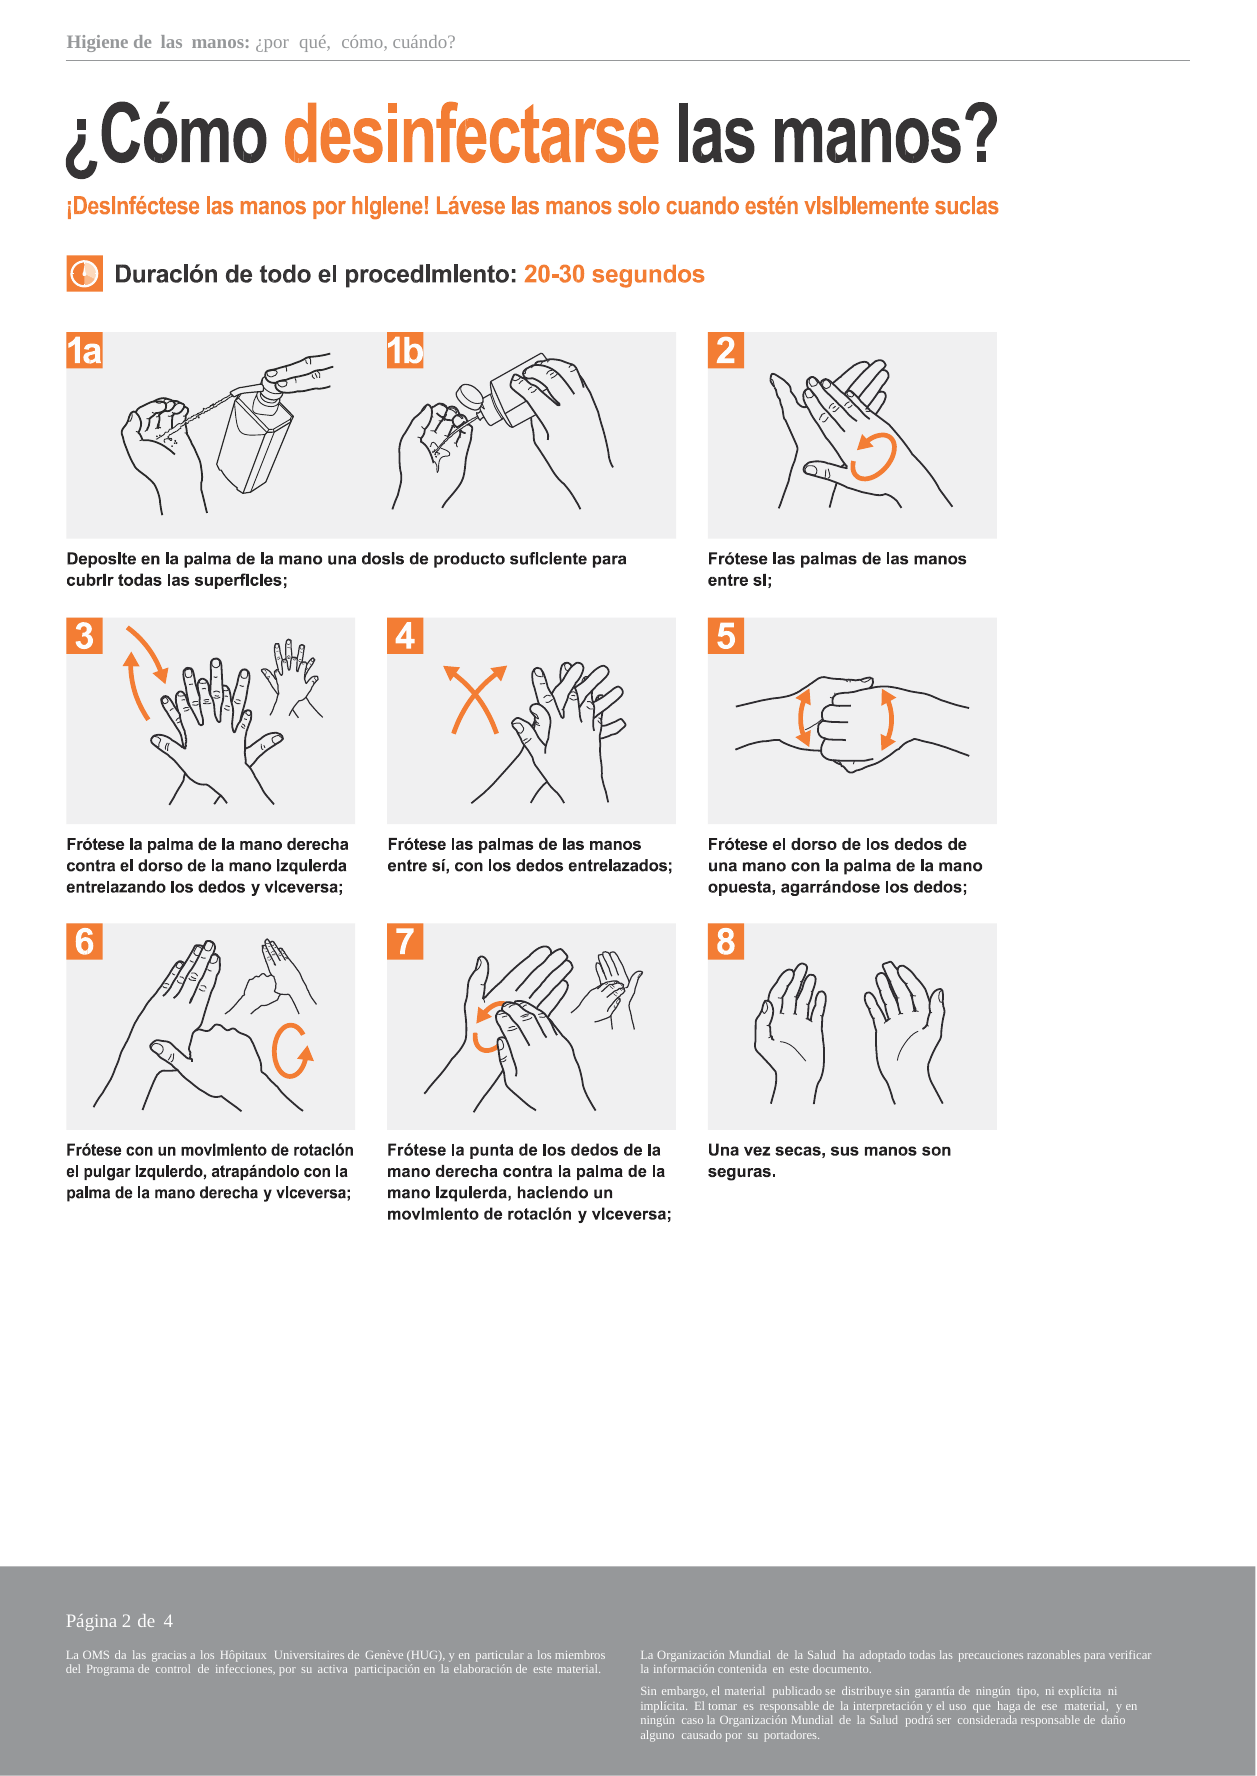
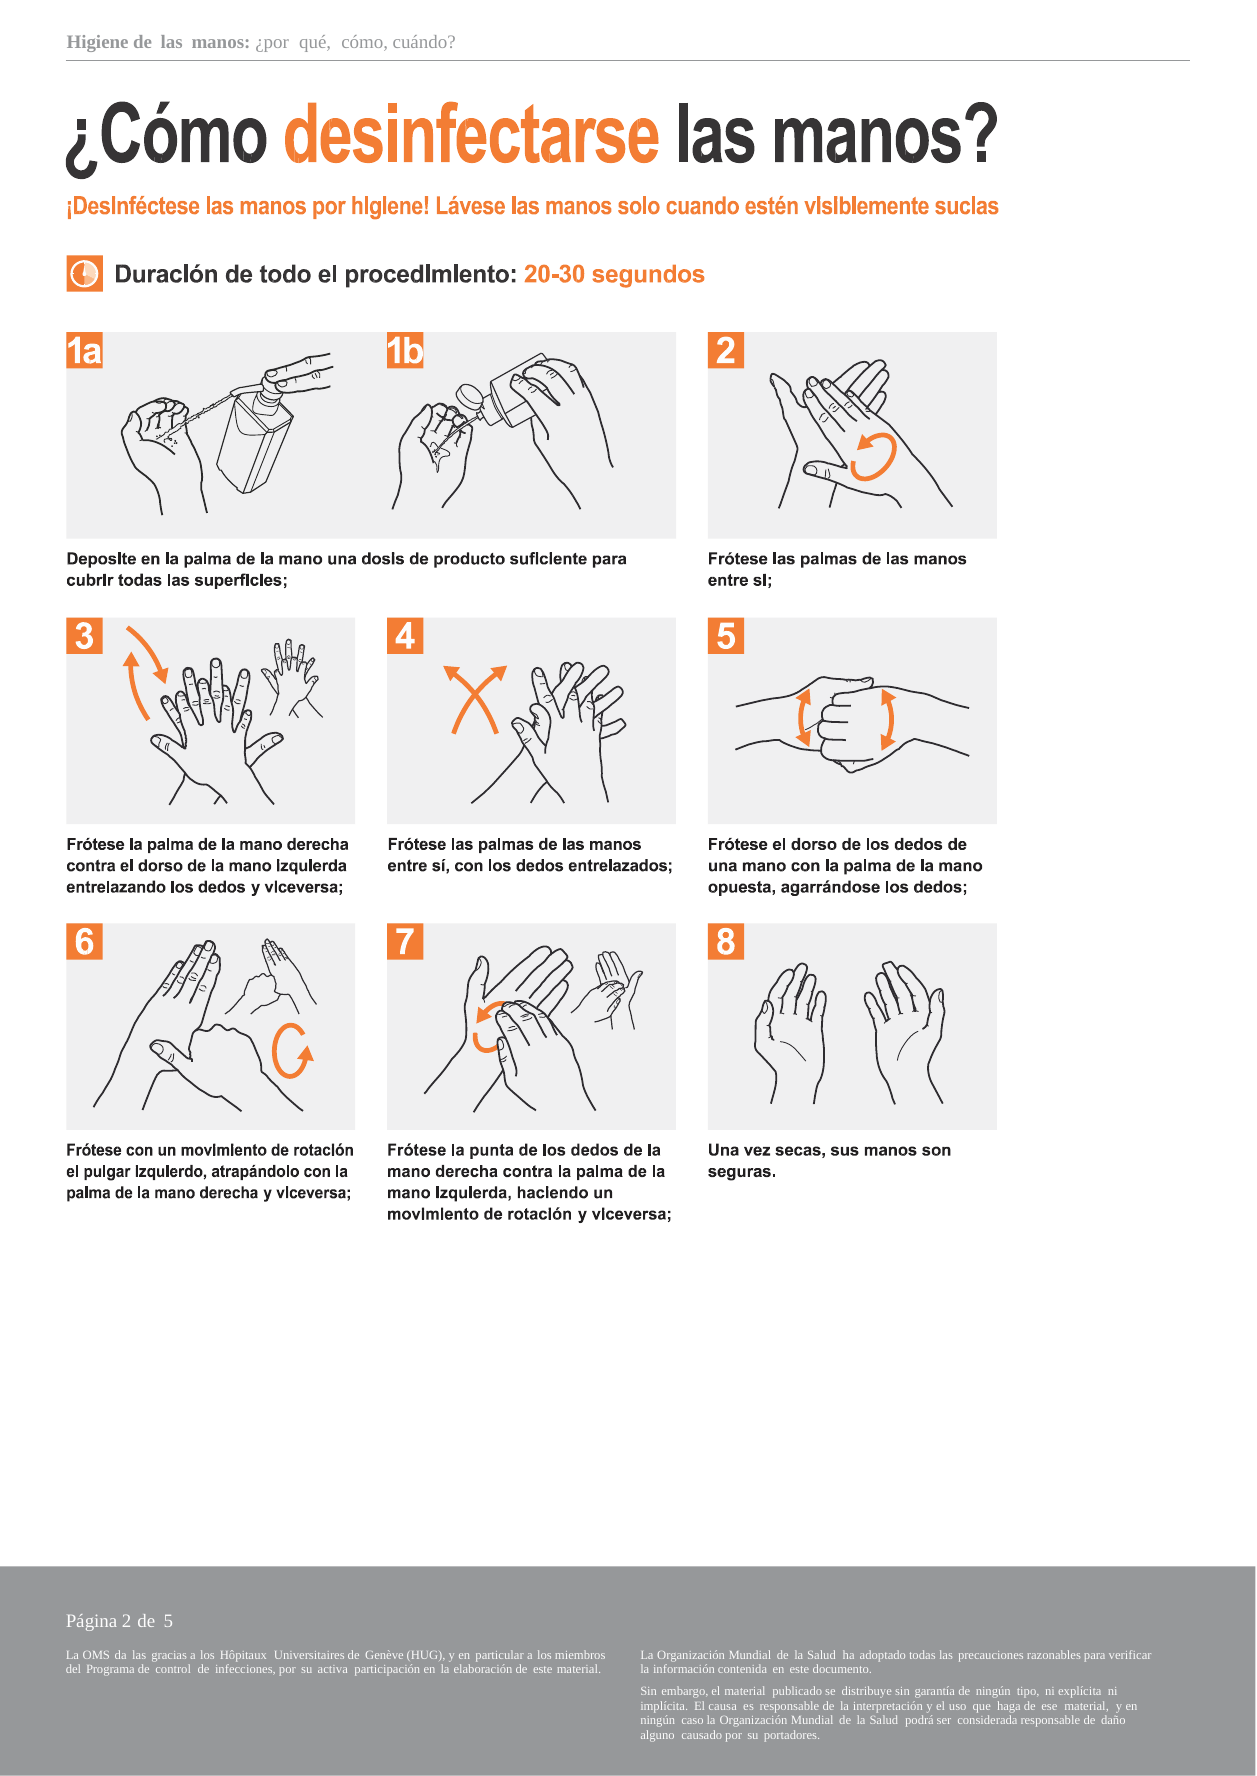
4: 4 -> 5
tomar: tomar -> causa
